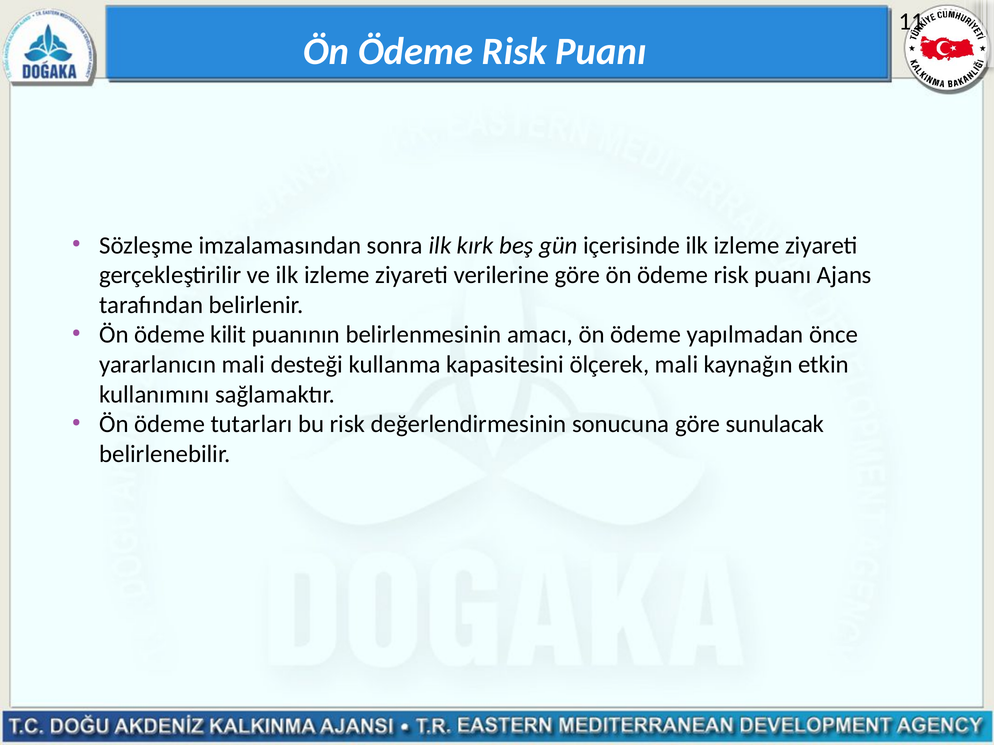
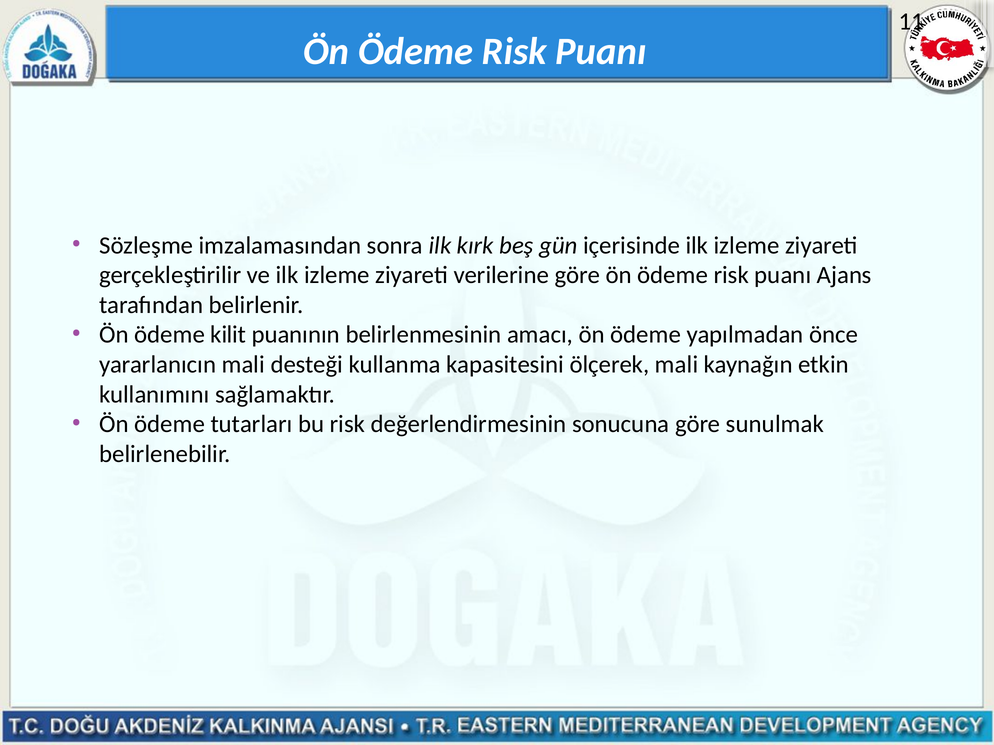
sunulacak: sunulacak -> sunulmak
